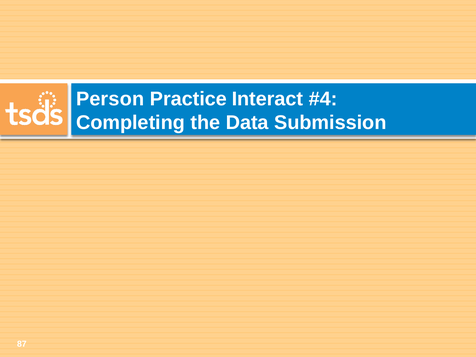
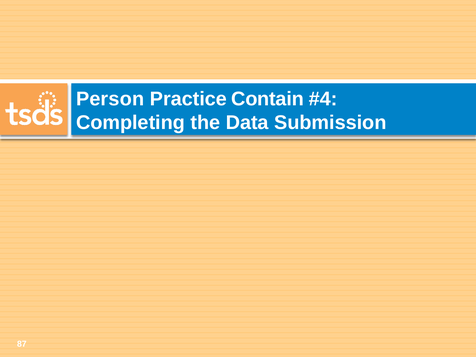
Interact: Interact -> Contain
